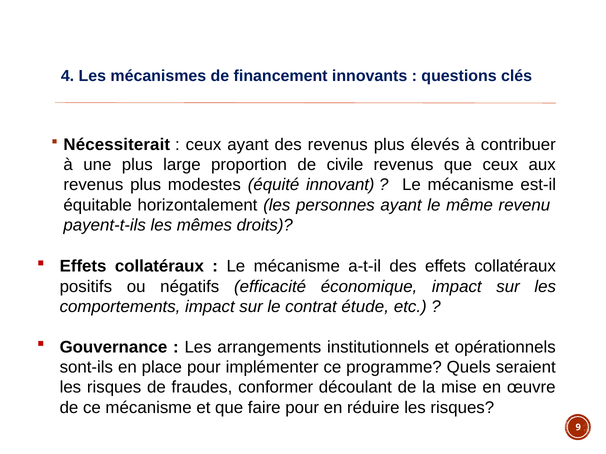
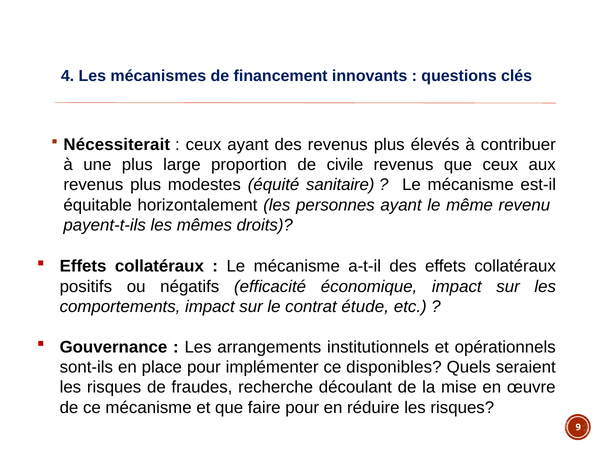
innovant: innovant -> sanitaire
programme: programme -> disponibles
conformer: conformer -> recherche
